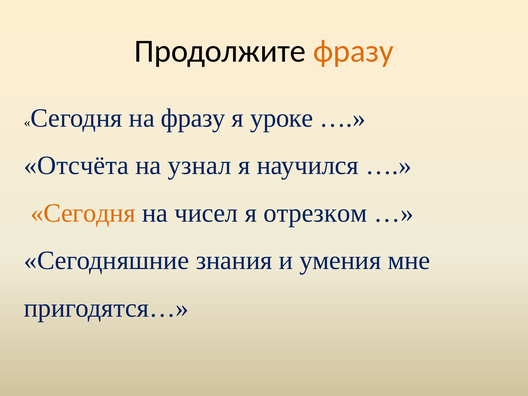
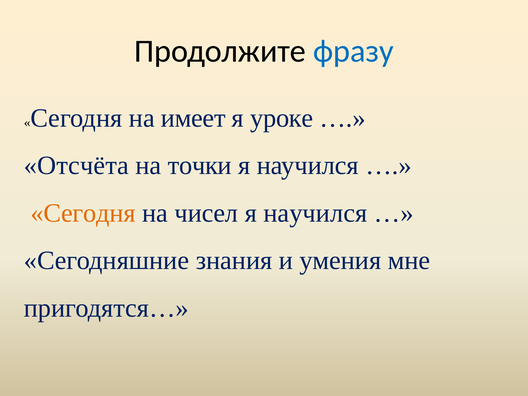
фразу at (353, 51) colour: orange -> blue
на фразу: фразу -> имеет
узнал: узнал -> точки
отрезком at (315, 213): отрезком -> научился
